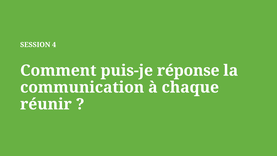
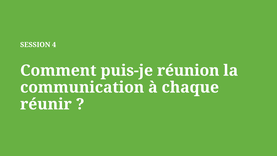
réponse: réponse -> réunion
